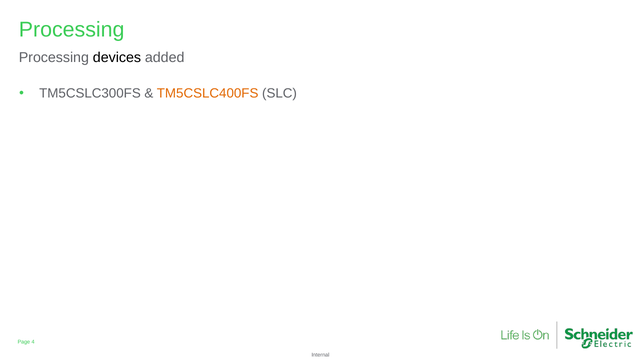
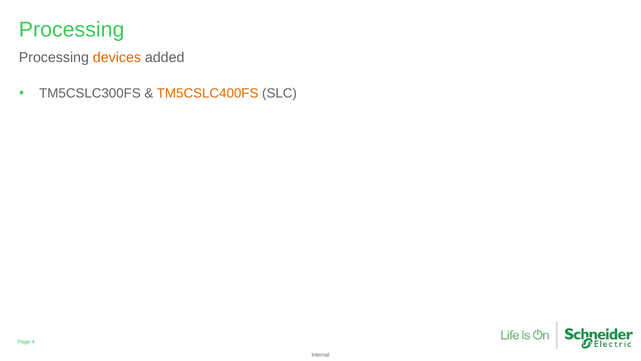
devices colour: black -> orange
